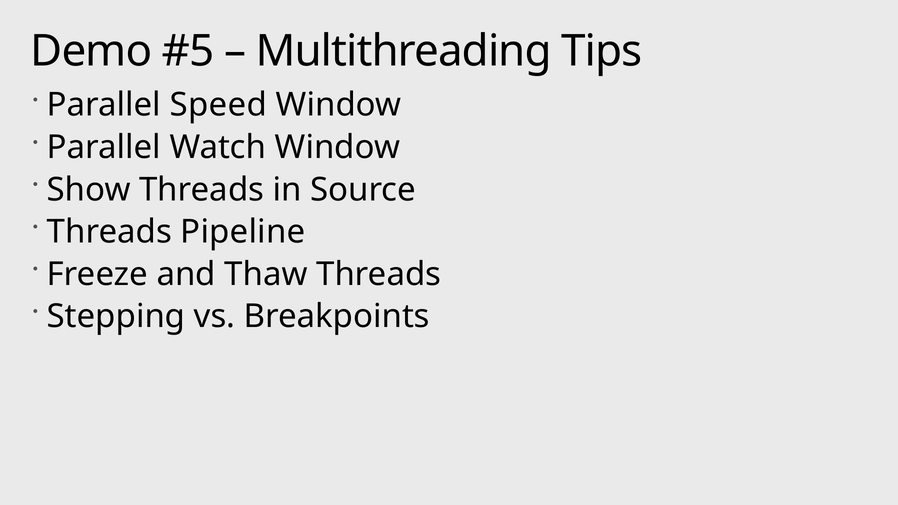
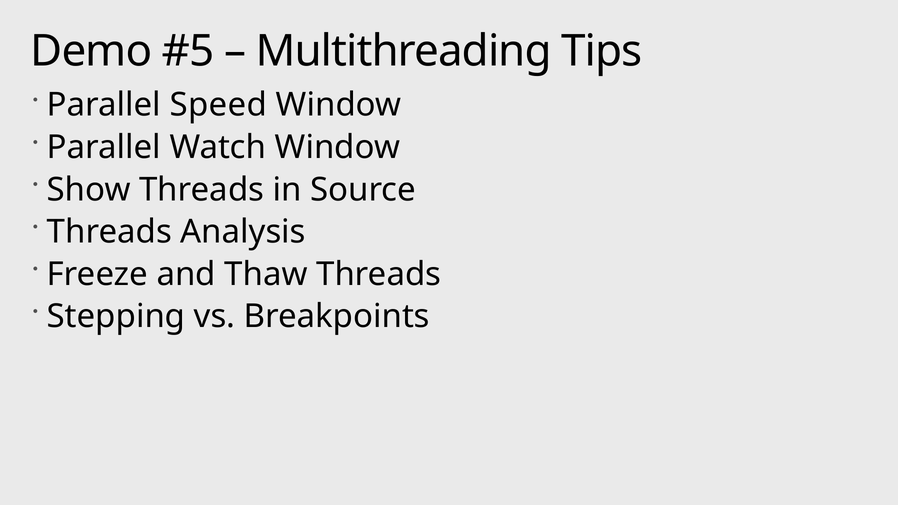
Pipeline: Pipeline -> Analysis
